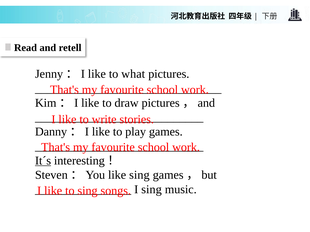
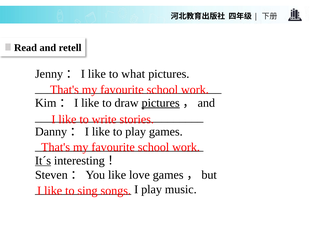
pictures at (161, 103) underline: none -> present
like sing: sing -> love
I sing: sing -> play
